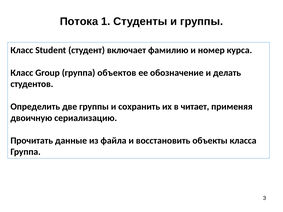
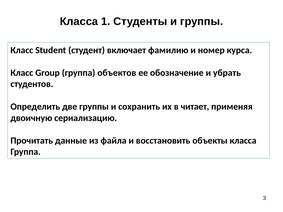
Потока at (79, 22): Потока -> Класса
делать: делать -> убрать
